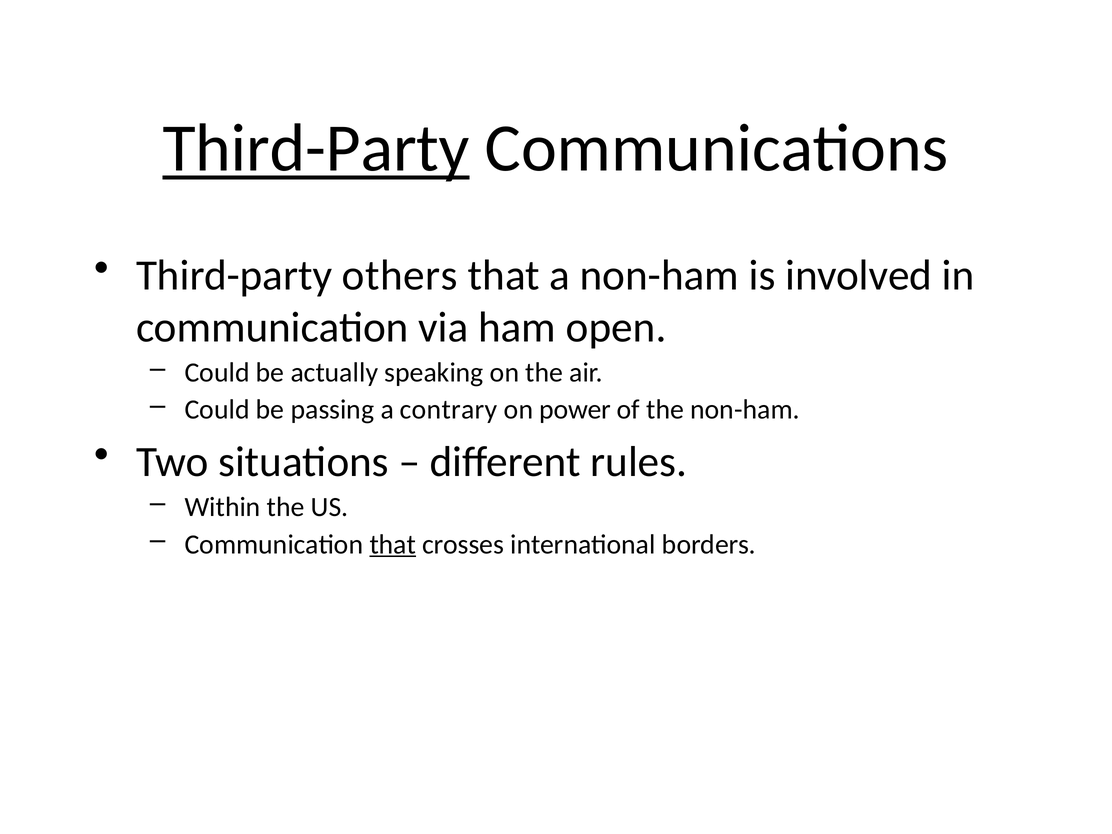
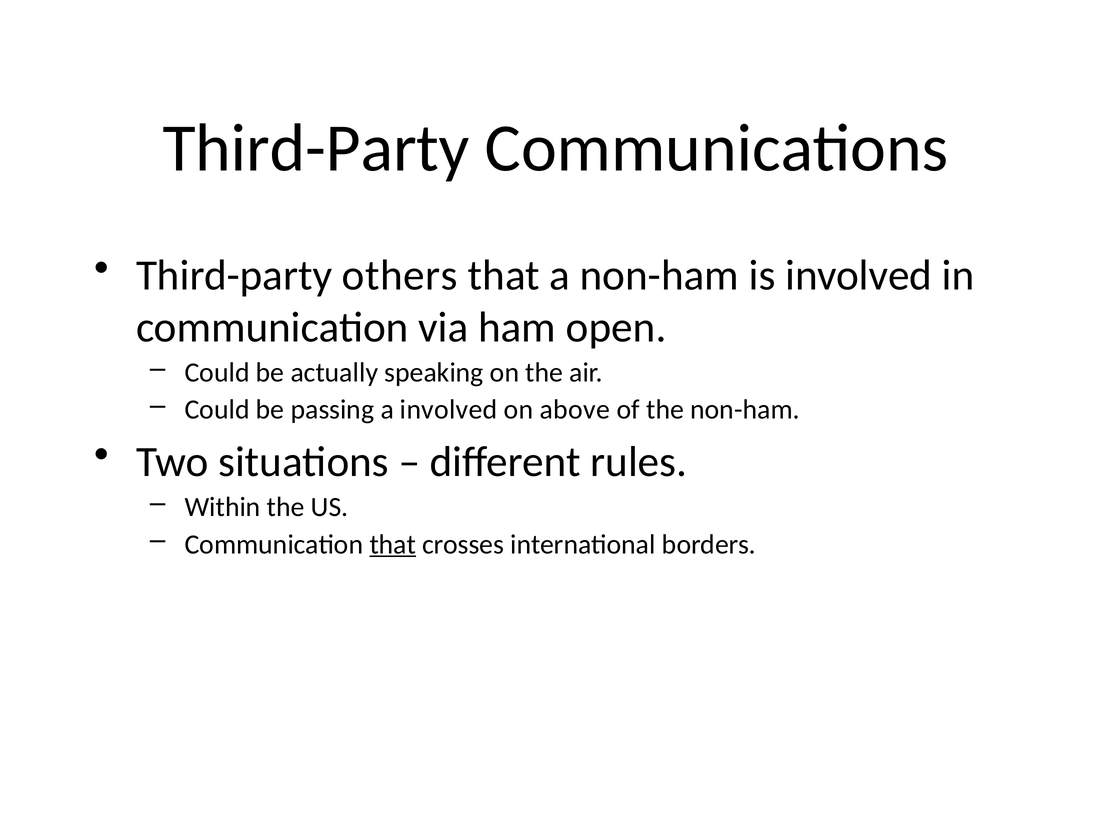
Third-Party at (316, 148) underline: present -> none
a contrary: contrary -> involved
power: power -> above
